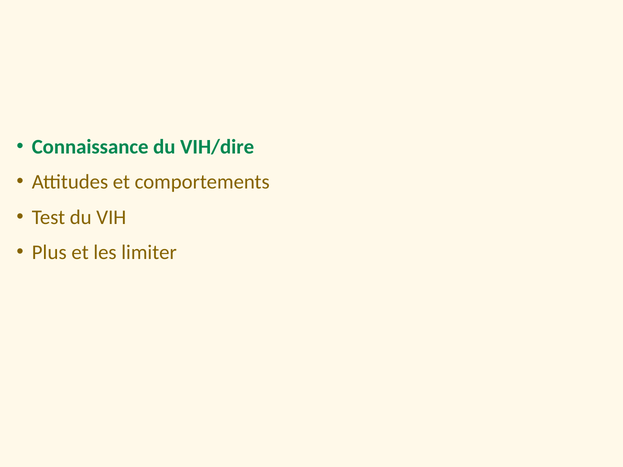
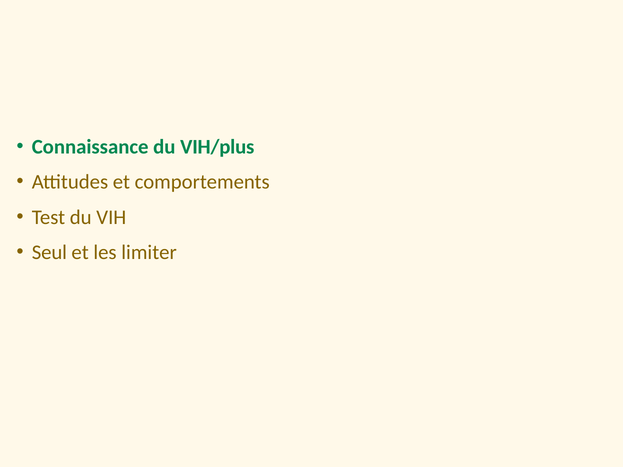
VIH/dire: VIH/dire -> VIH/plus
Plus: Plus -> Seul
